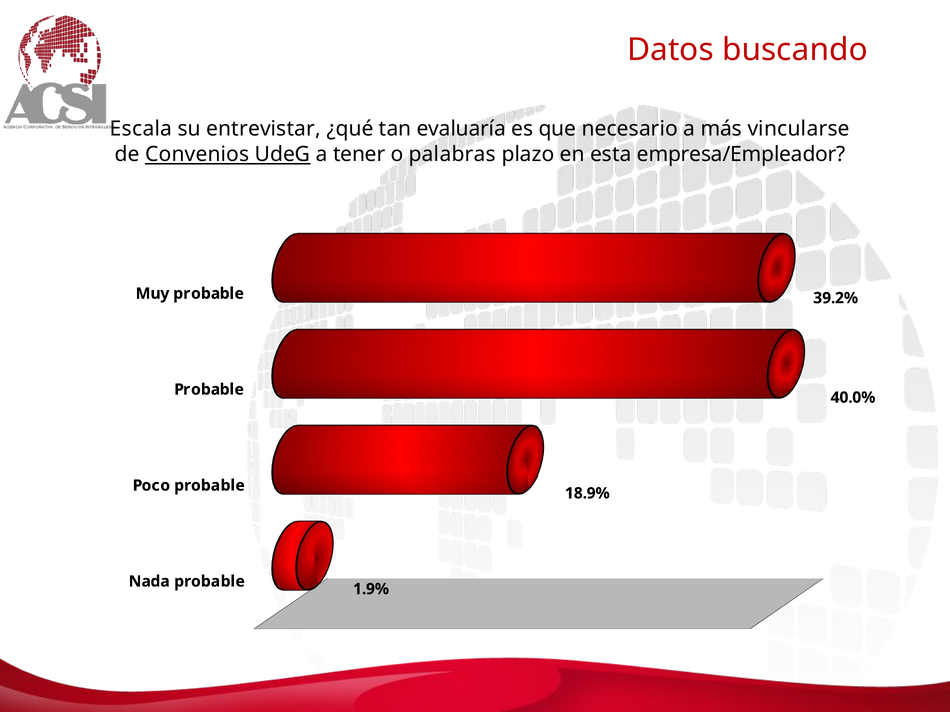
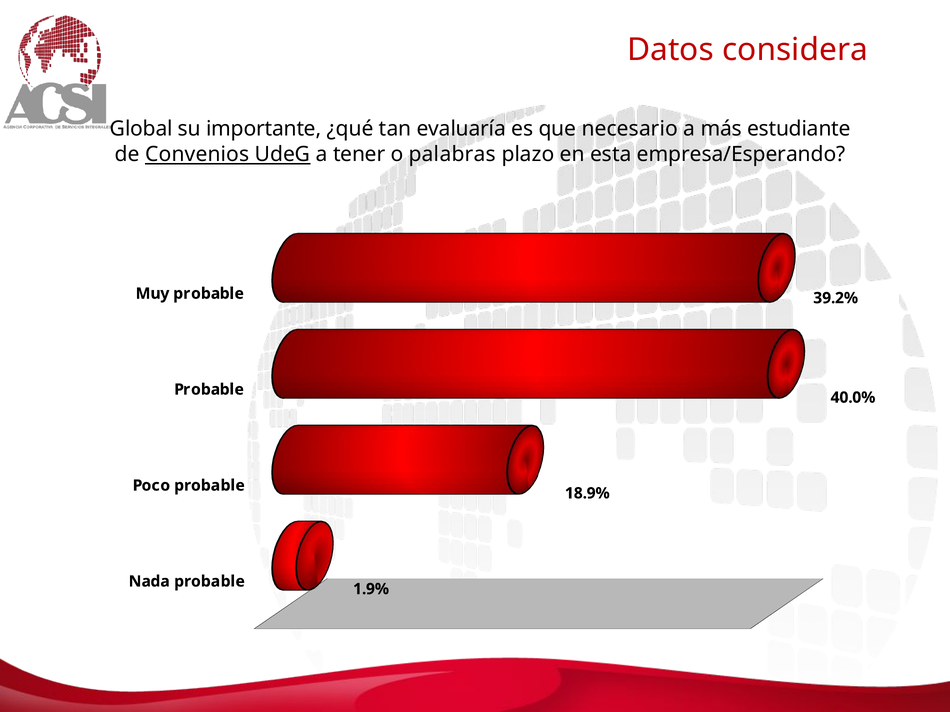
buscando: buscando -> considera
Escala: Escala -> Global
entrevistar: entrevistar -> importante
vincularse: vincularse -> estudiante
empresa/Empleador: empresa/Empleador -> empresa/Esperando
